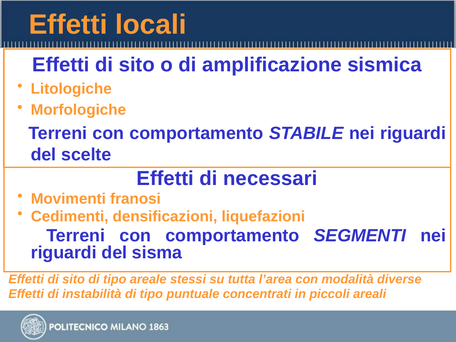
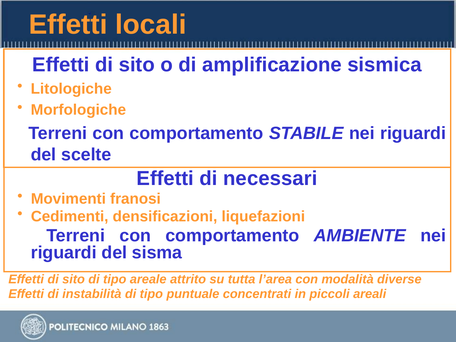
SEGMENTI: SEGMENTI -> AMBIENTE
stessi: stessi -> attrito
